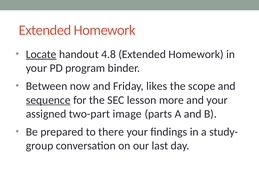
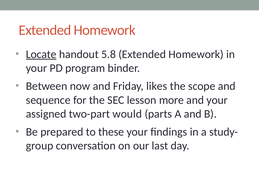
4.8: 4.8 -> 5.8
sequence underline: present -> none
image: image -> would
there: there -> these
